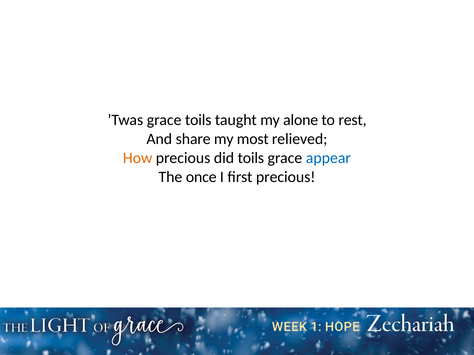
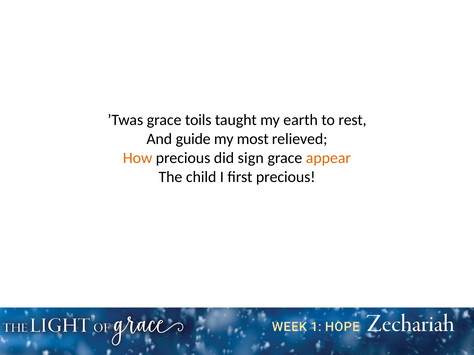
alone: alone -> earth
share: share -> guide
did toils: toils -> sign
appear colour: blue -> orange
once: once -> child
